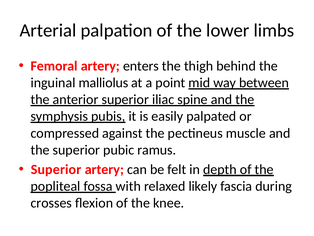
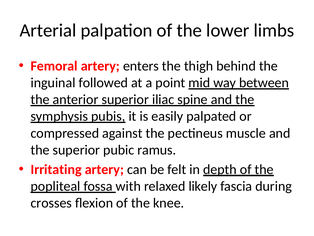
malliolus: malliolus -> followed
Superior at (56, 169): Superior -> Irritating
